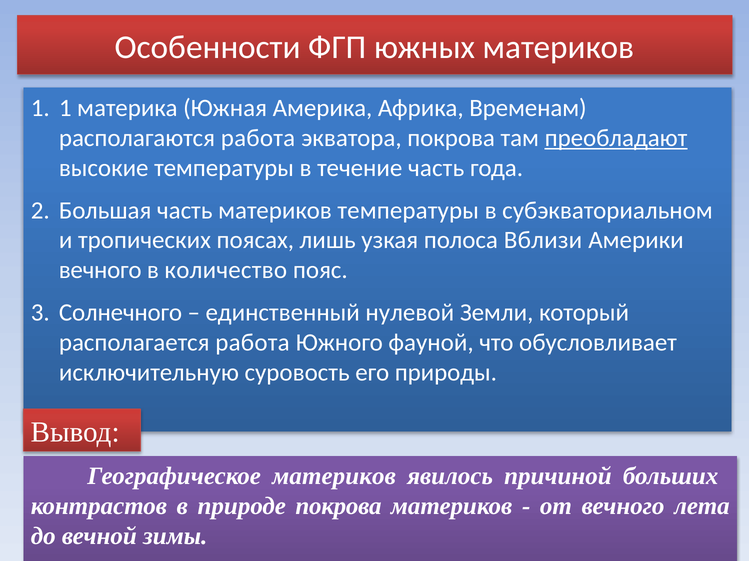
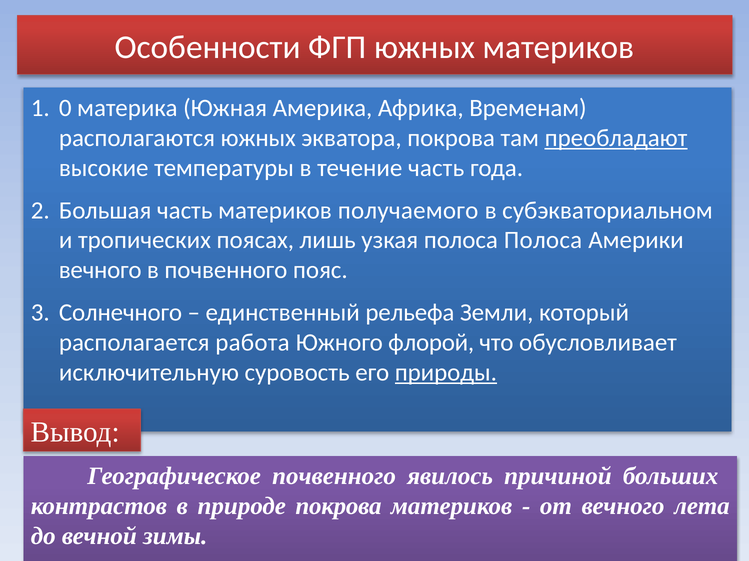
1 at (65, 108): 1 -> 0
располагаются работа: работа -> южных
материков температуры: температуры -> получаемого
полоса Вблизи: Вблизи -> Полоса
в количество: количество -> почвенного
нулевой: нулевой -> рельефа
фауной: фауной -> флорой
природы underline: none -> present
Географическое материков: материков -> почвенного
